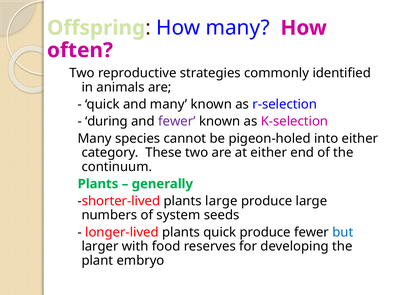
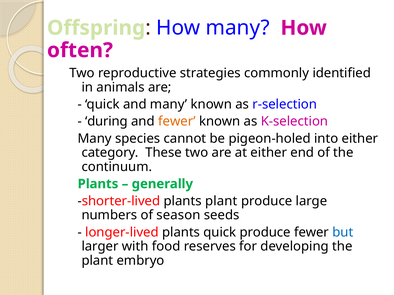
fewer at (177, 122) colour: purple -> orange
plants large: large -> plant
system: system -> season
